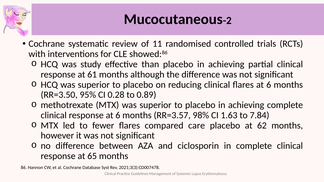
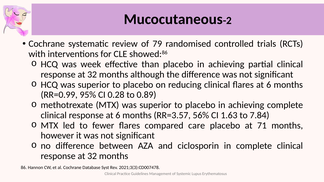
11: 11 -> 79
study: study -> week
61 at (92, 75): 61 -> 32
RR=3.50: RR=3.50 -> RR=0.99
98%: 98% -> 56%
62: 62 -> 71
65 at (92, 156): 65 -> 32
